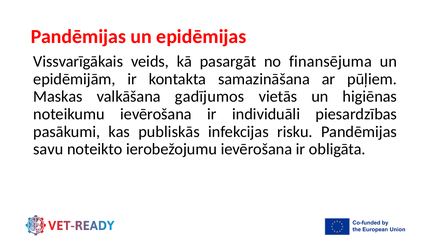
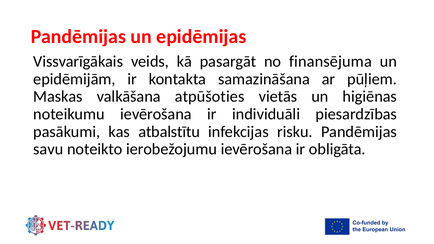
gadījumos: gadījumos -> atpūšoties
publiskās: publiskās -> atbalstītu
